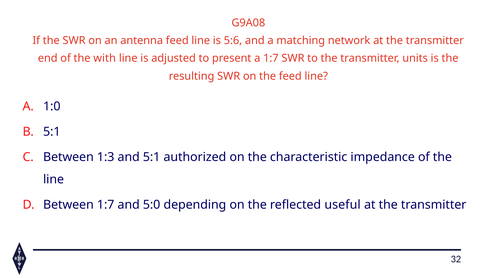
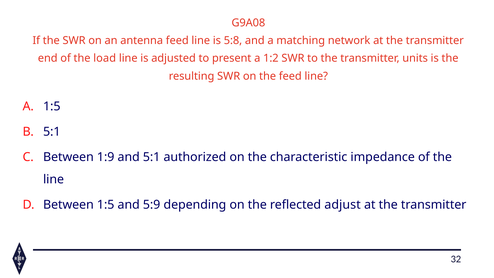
5:6: 5:6 -> 5:8
with: with -> load
a 1:7: 1:7 -> 1:2
A 1:0: 1:0 -> 1:5
1:3: 1:3 -> 1:9
Between 1:7: 1:7 -> 1:5
5:0: 5:0 -> 5:9
useful: useful -> adjust
